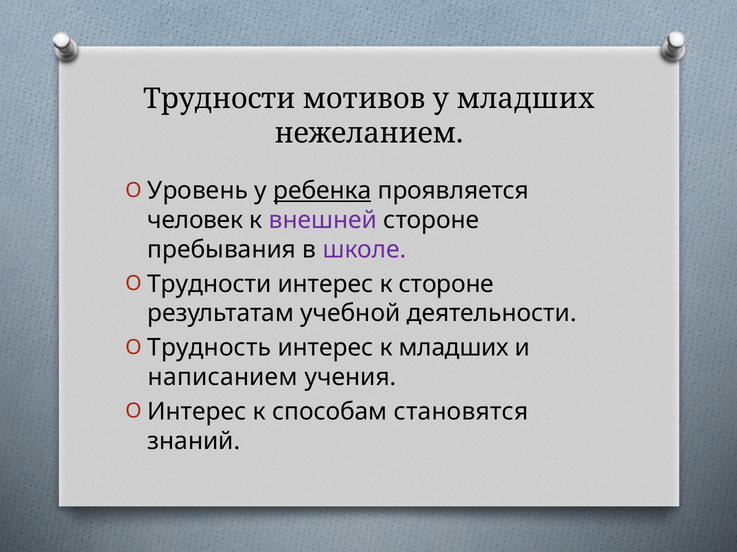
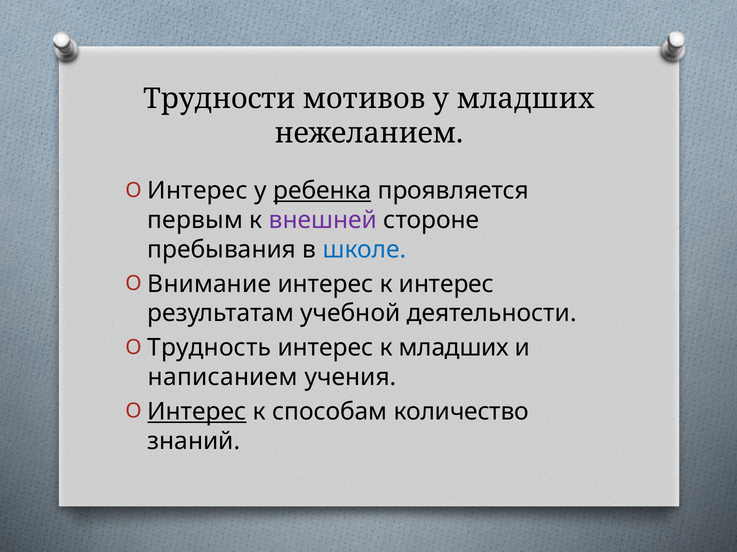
Уровень at (198, 191): Уровень -> Интерес
человек: человек -> первым
школе colour: purple -> blue
Трудности at (209, 284): Трудности -> Внимание
к стороне: стороне -> интерес
Интерес at (197, 412) underline: none -> present
становятся: становятся -> количество
